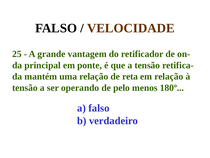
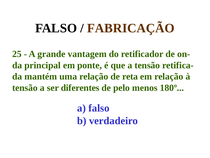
VELOCIDADE: VELOCIDADE -> FABRICAÇÃO
operando: operando -> diferentes
